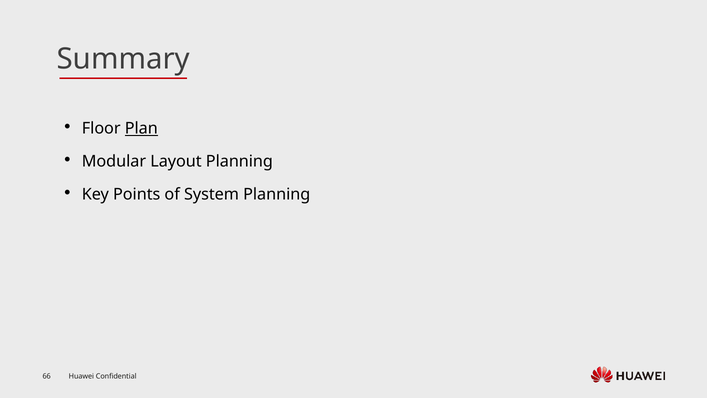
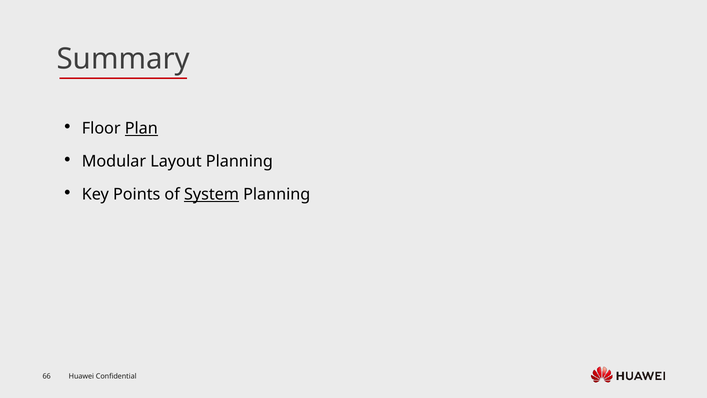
System underline: none -> present
